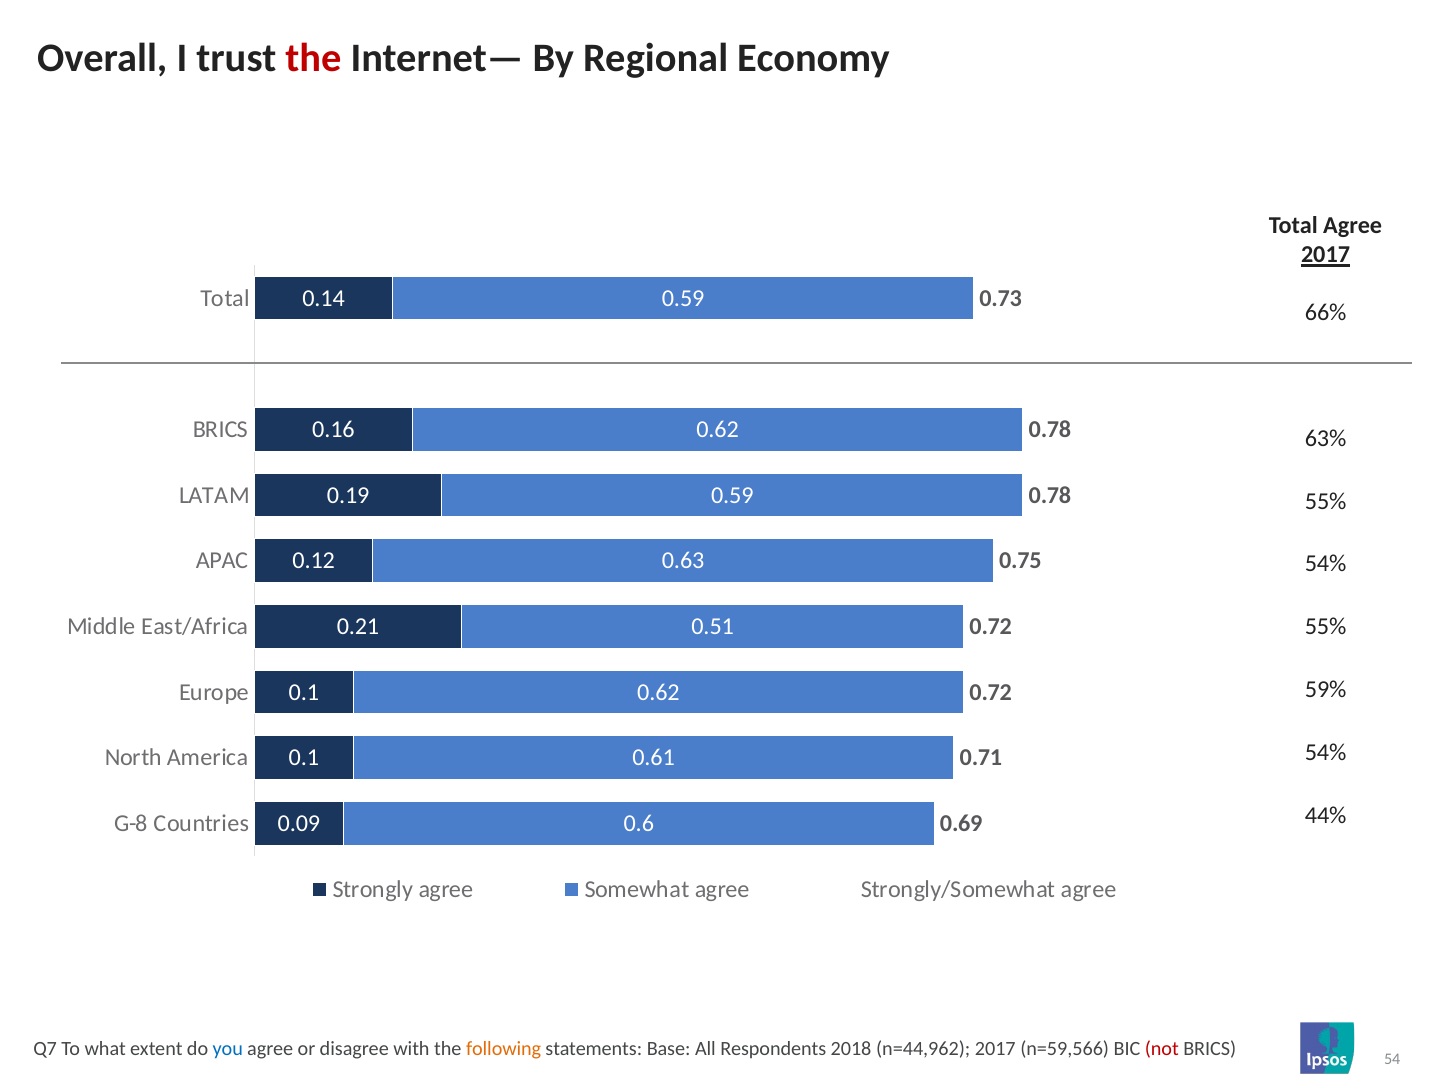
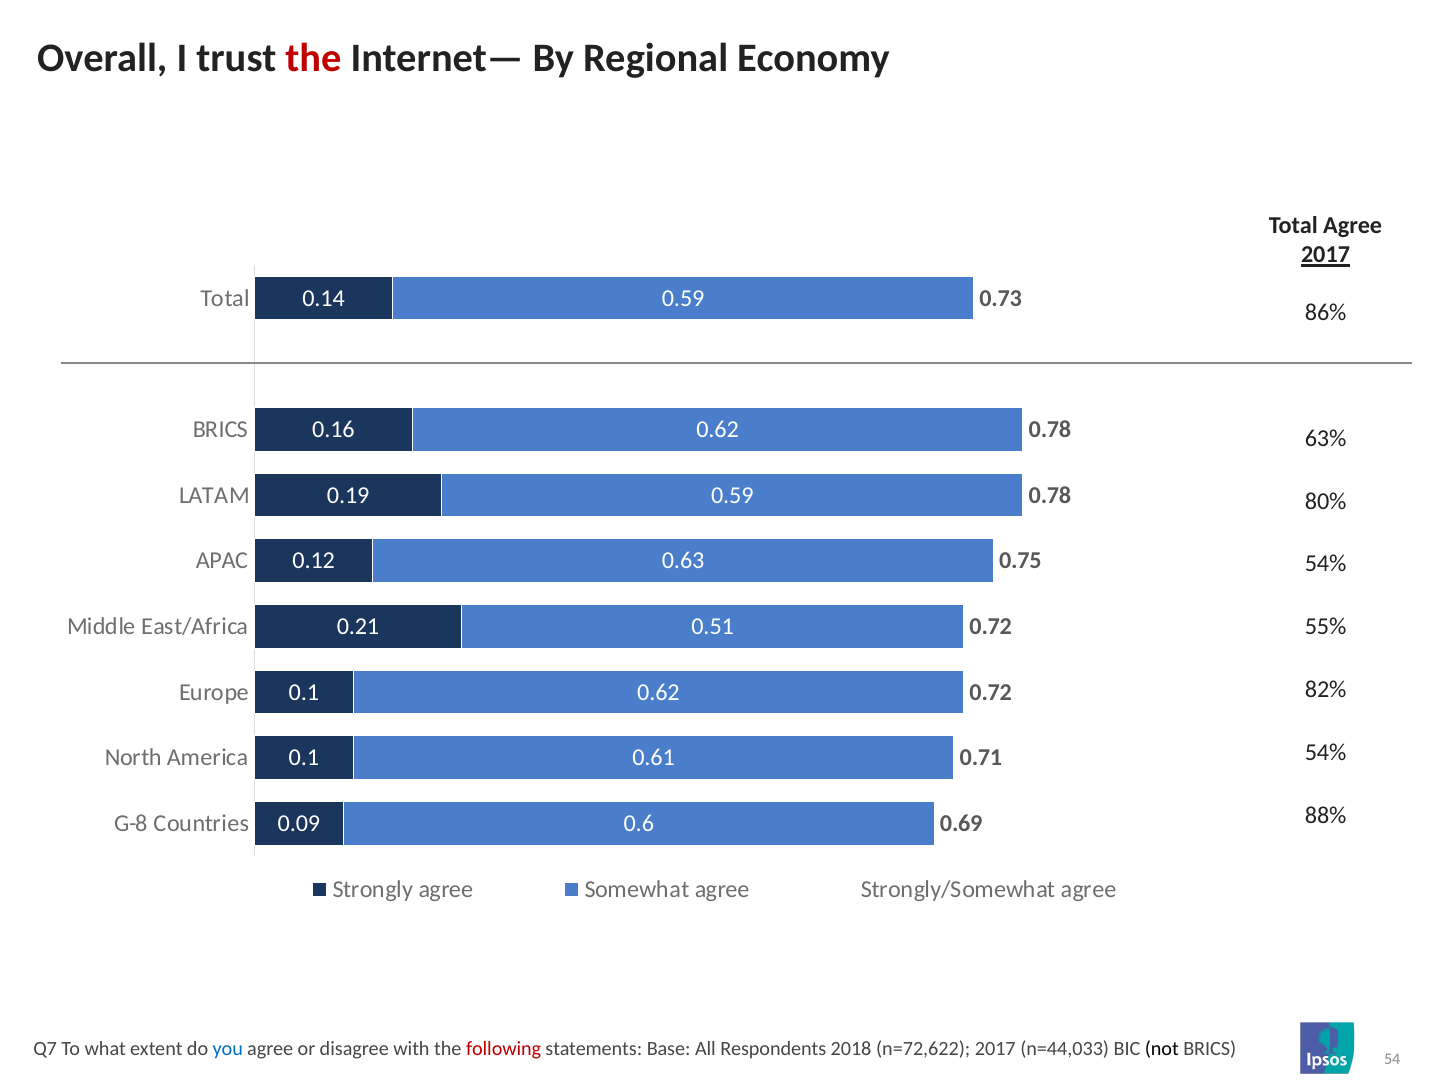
66%: 66% -> 86%
55% at (1326, 501): 55% -> 80%
59%: 59% -> 82%
44%: 44% -> 88%
following colour: orange -> red
n=44,962: n=44,962 -> n=72,622
n=59,566: n=59,566 -> n=44,033
not colour: red -> black
